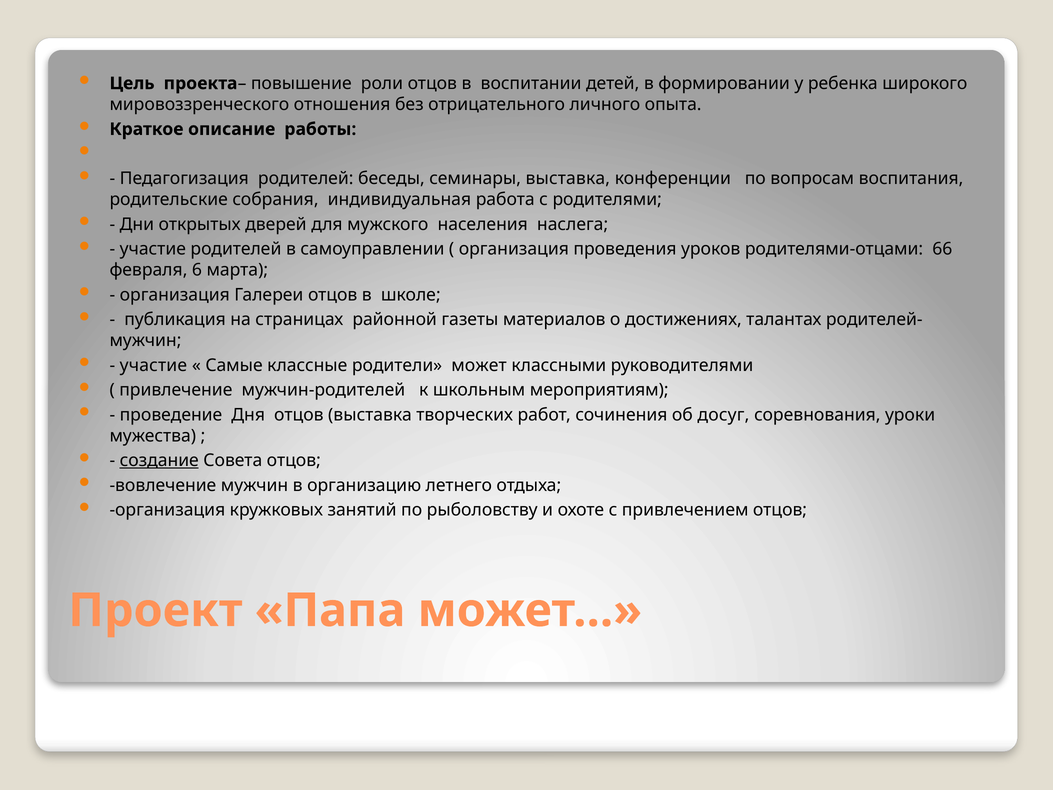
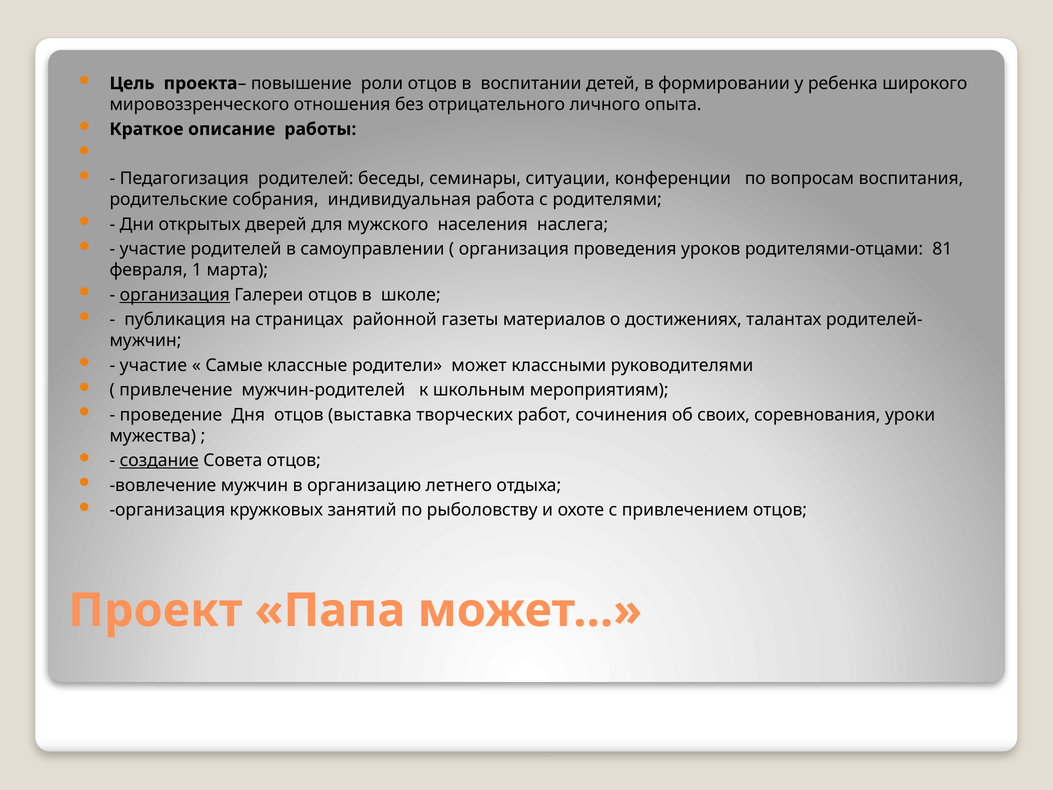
семинары выставка: выставка -> ситуации
66: 66 -> 81
6: 6 -> 1
организация at (175, 295) underline: none -> present
досуг: досуг -> своих
